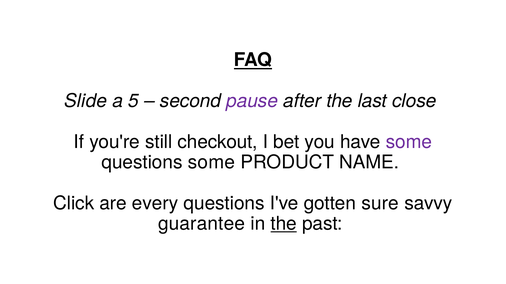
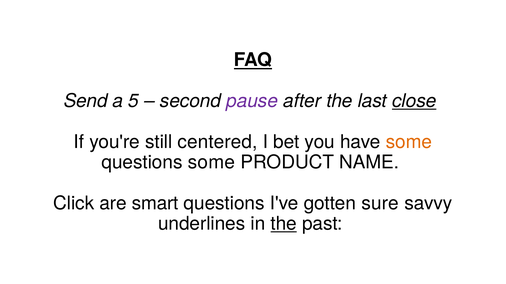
Slide: Slide -> Send
close underline: none -> present
checkout: checkout -> centered
some at (409, 142) colour: purple -> orange
every: every -> smart
guarantee: guarantee -> underlines
